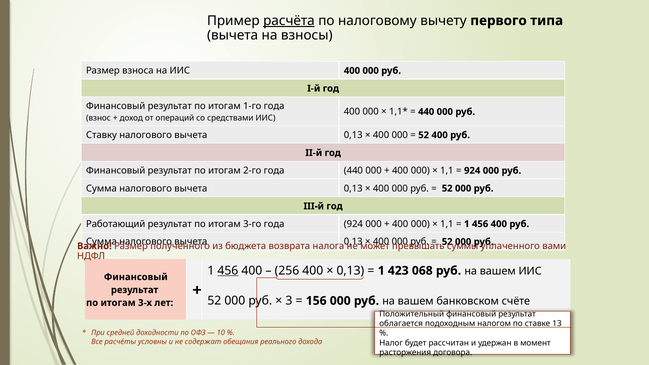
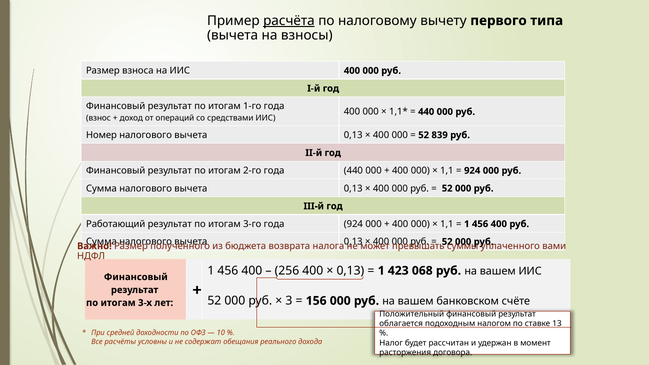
Ставку: Ставку -> Номер
52 400: 400 -> 839
456 at (228, 271) underline: present -> none
